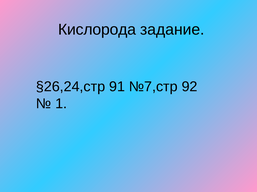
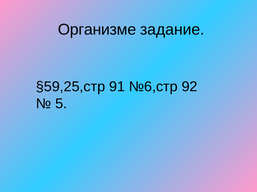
Кислорода: Кислорода -> Организме
§26,24,стр: §26,24,стр -> §59,25,стр
№7,стр: №7,стр -> №6,стр
1: 1 -> 5
